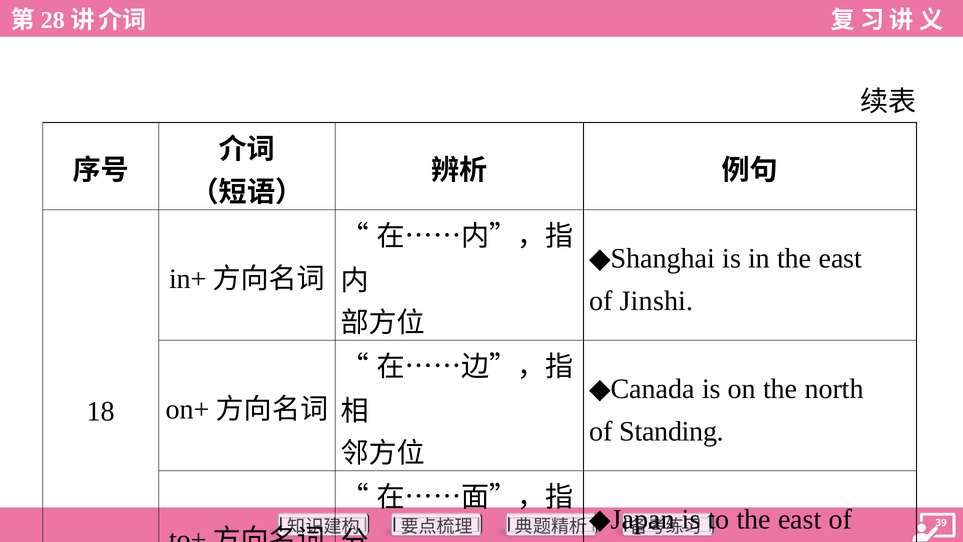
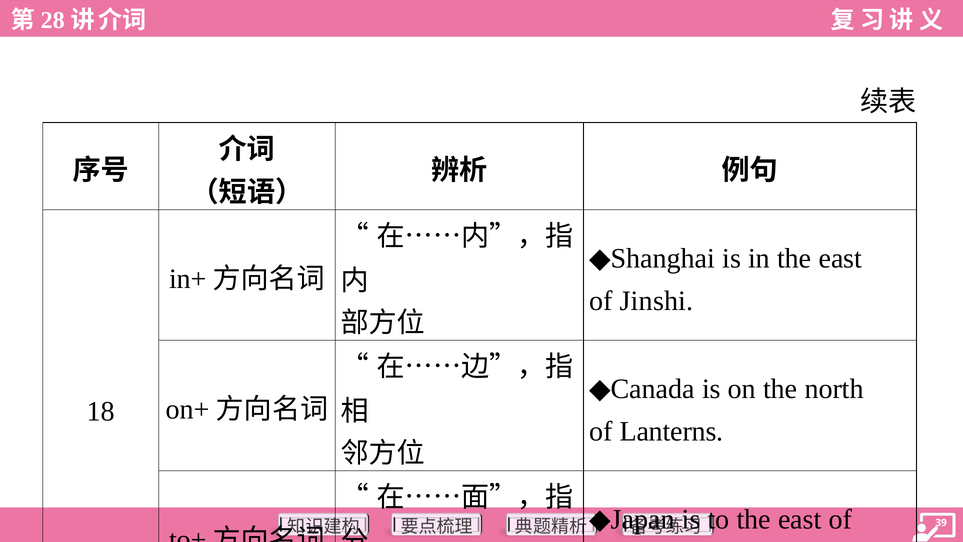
Standing: Standing -> Lanterns
